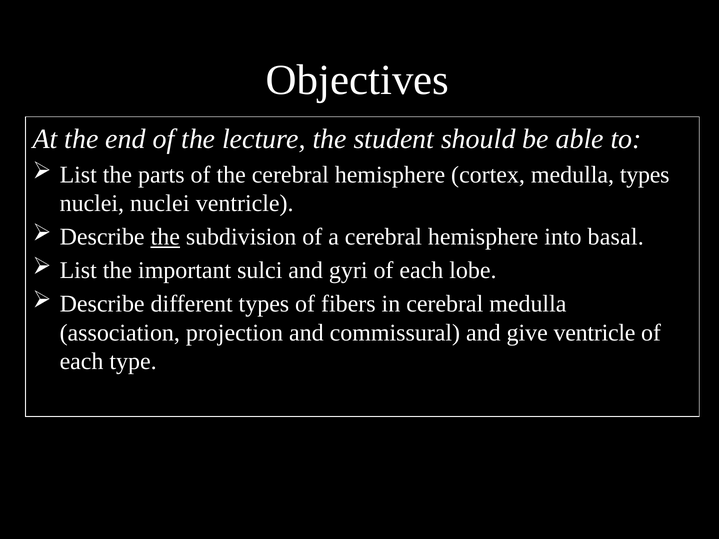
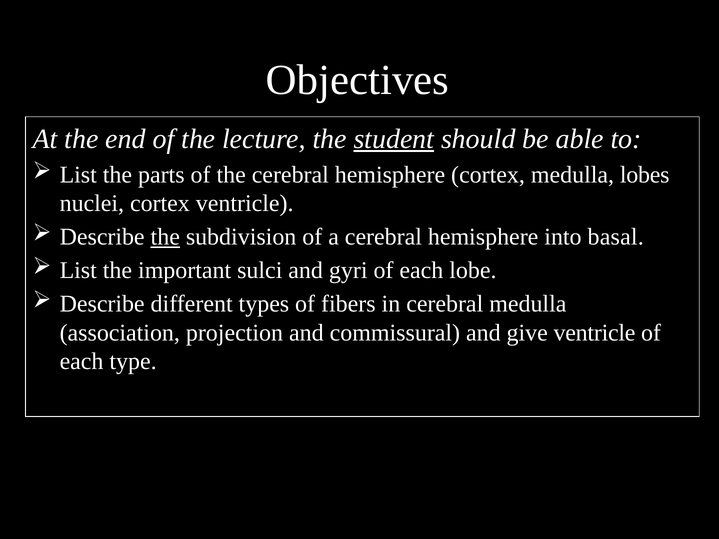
student underline: none -> present
medulla types: types -> lobes
nuclei nuclei: nuclei -> cortex
